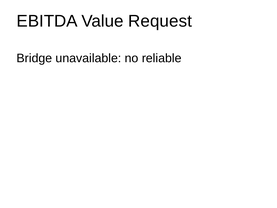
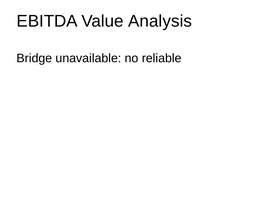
Request: Request -> Analysis
